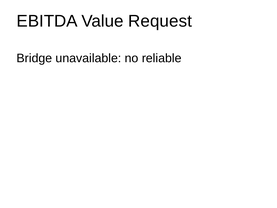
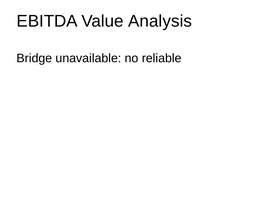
Request: Request -> Analysis
